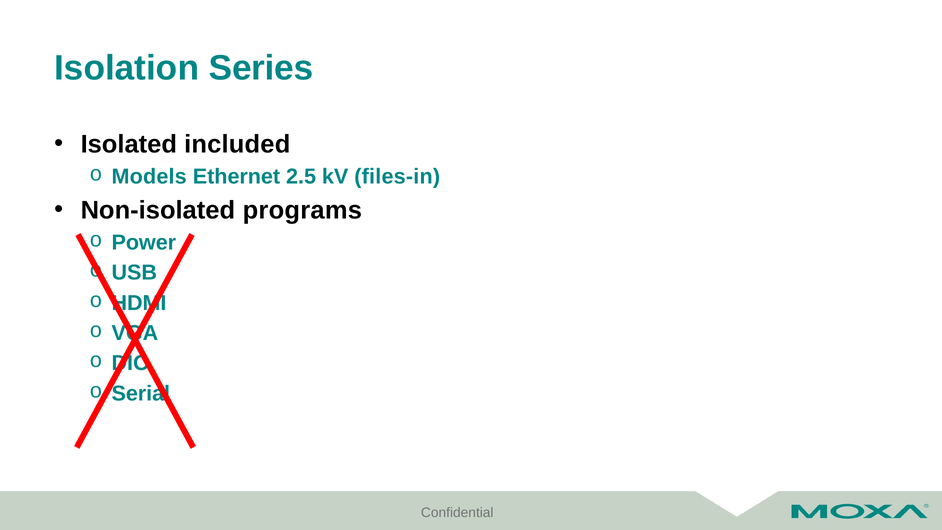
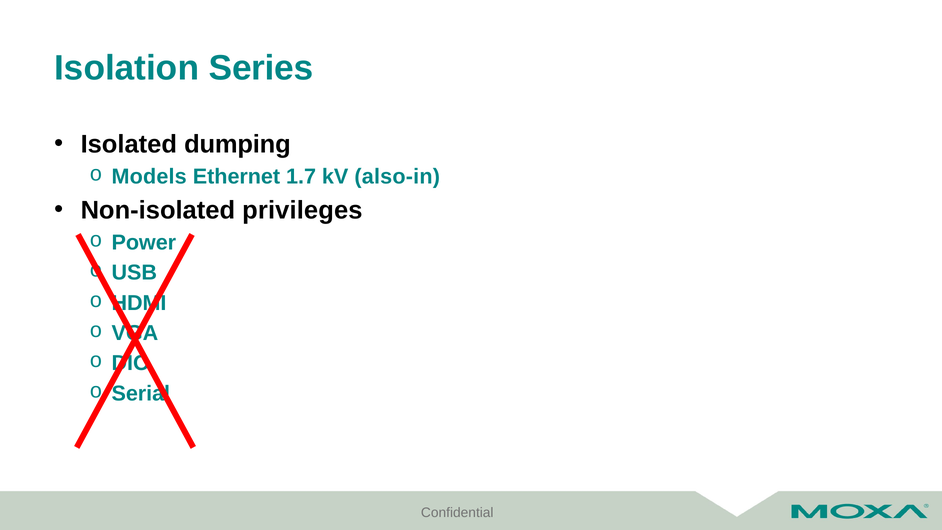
included: included -> dumping
2.5: 2.5 -> 1.7
files-in: files-in -> also-in
programs: programs -> privileges
